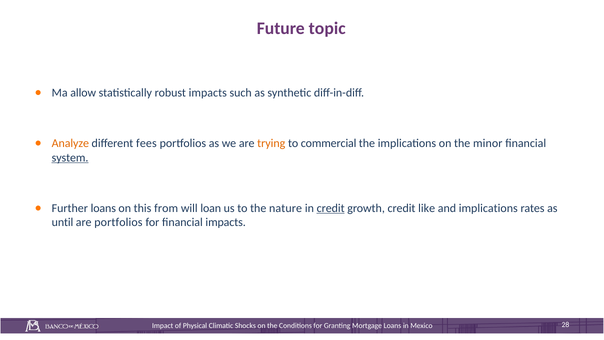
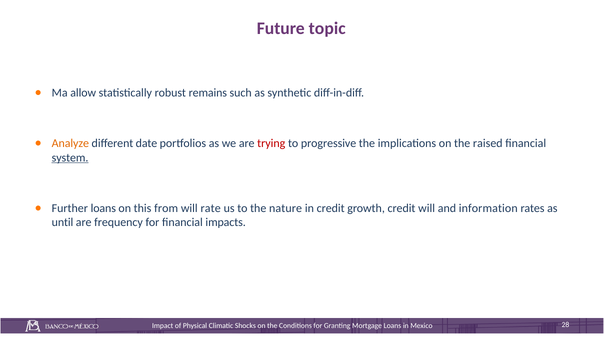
robust impacts: impacts -> remains
fees: fees -> date
trying colour: orange -> red
commercial: commercial -> progressive
minor: minor -> raised
loan: loan -> rate
credit at (331, 208) underline: present -> none
credit like: like -> will
and implications: implications -> information
are portfolios: portfolios -> frequency
